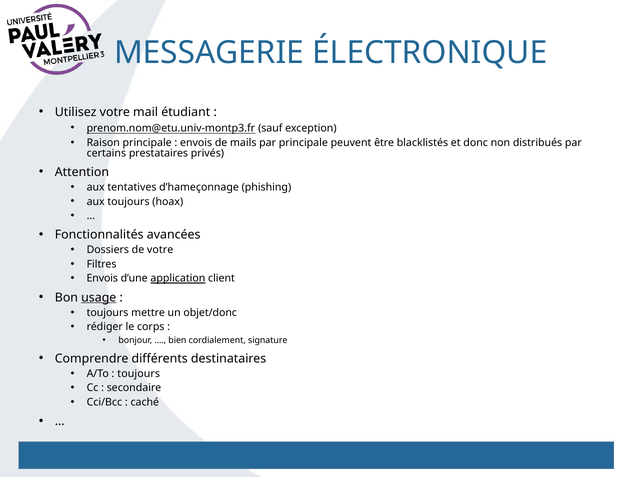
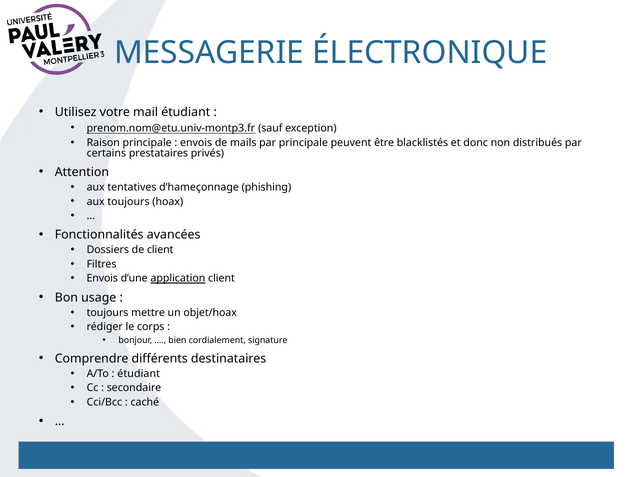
de votre: votre -> client
usage underline: present -> none
objet/donc: objet/donc -> objet/hoax
toujours at (139, 374): toujours -> étudiant
